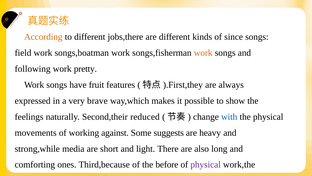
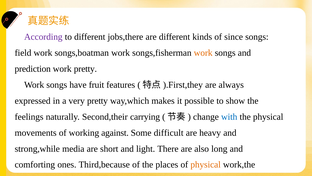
According colour: orange -> purple
following: following -> prediction
very brave: brave -> pretty
reduced: reduced -> carrying
suggests: suggests -> difficult
before: before -> places
physical at (206, 164) colour: purple -> orange
